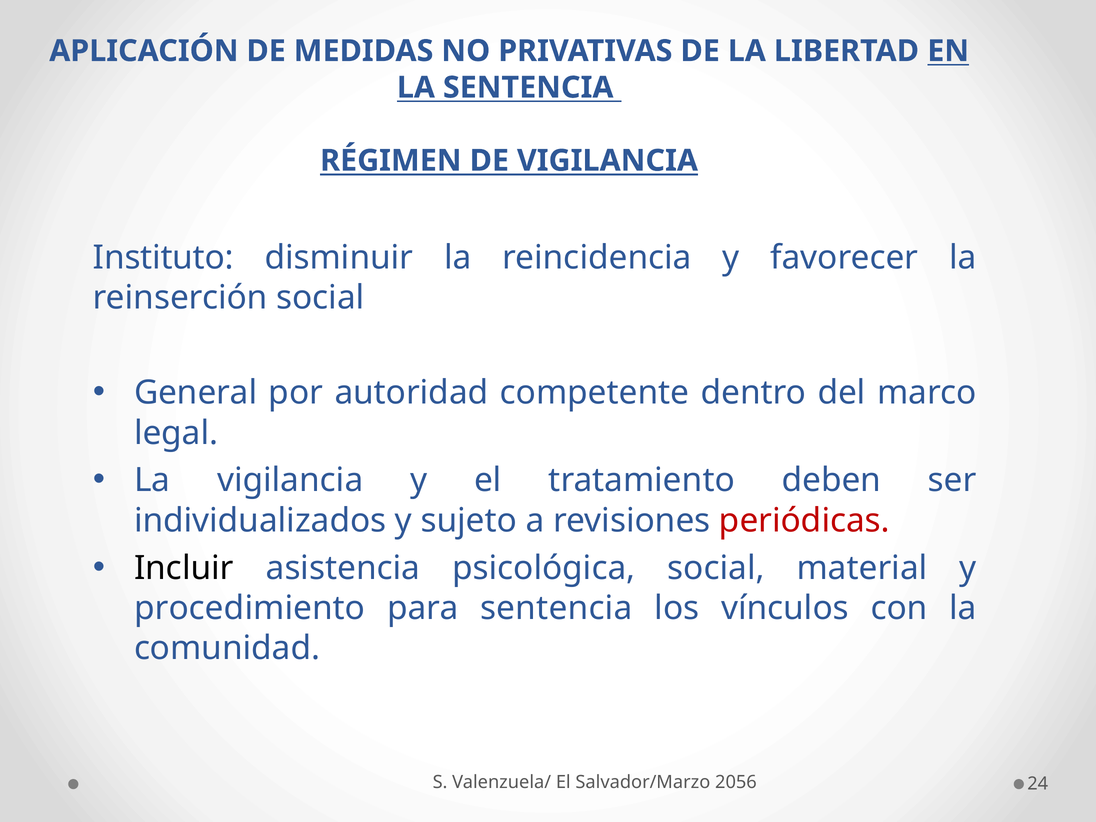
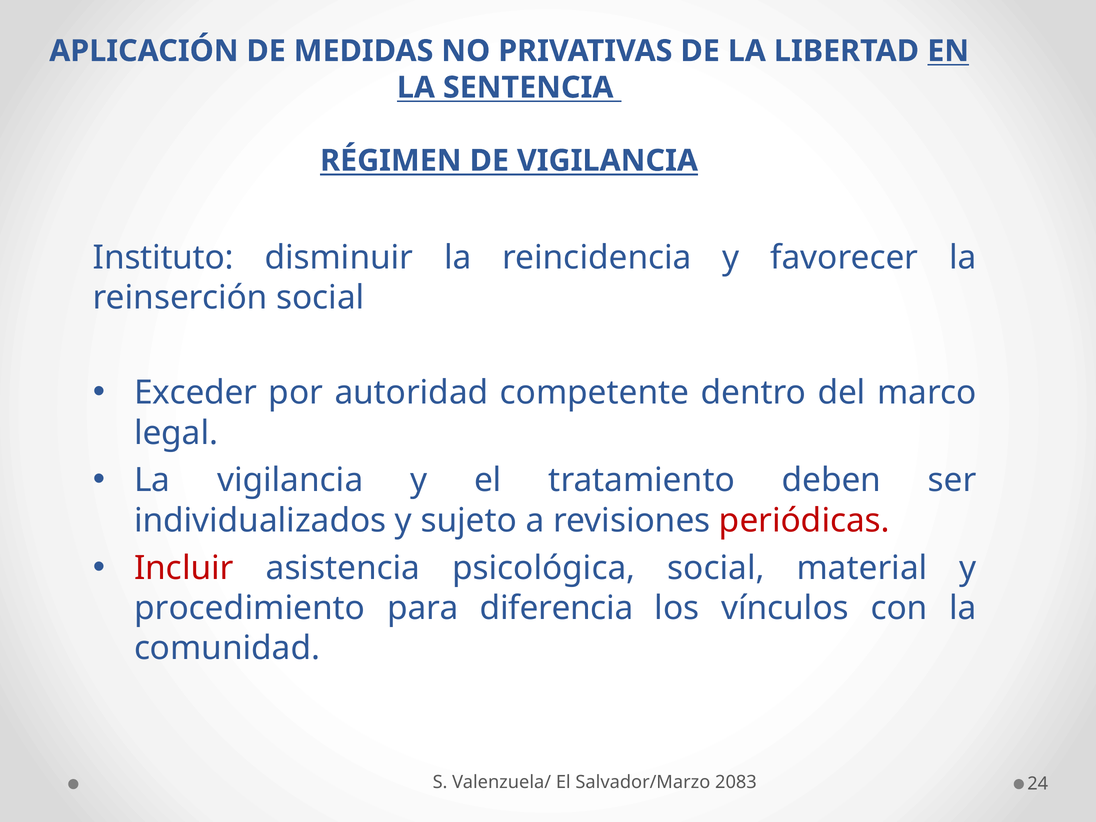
General: General -> Exceder
Incluir colour: black -> red
para sentencia: sentencia -> diferencia
2056: 2056 -> 2083
